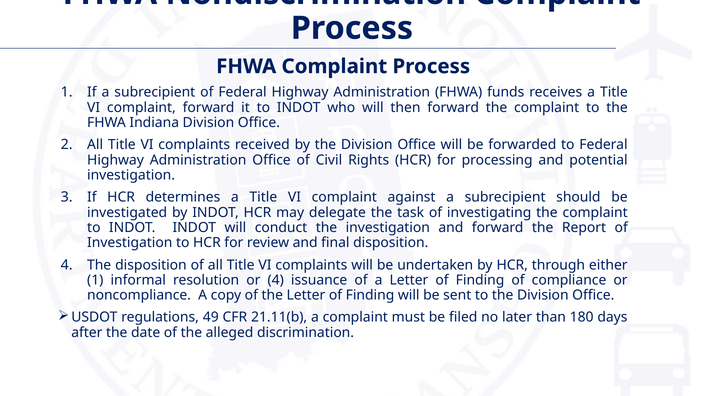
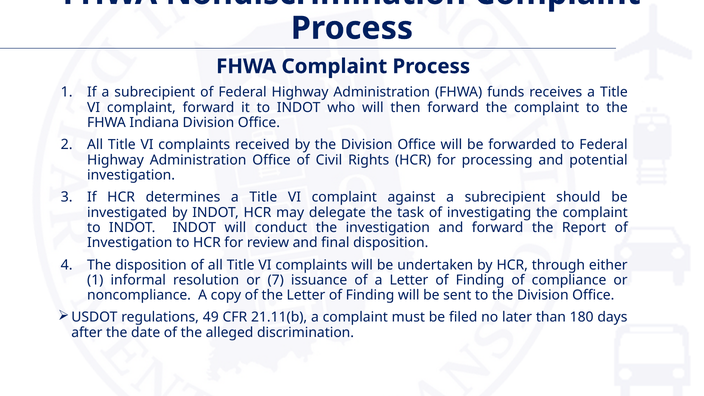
or 4: 4 -> 7
